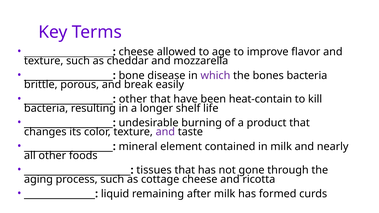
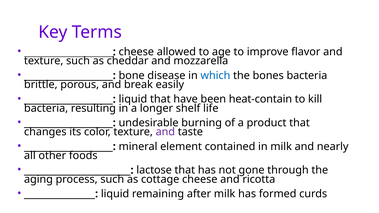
which colour: purple -> blue
other at (133, 99): other -> liquid
tissues: tissues -> lactose
